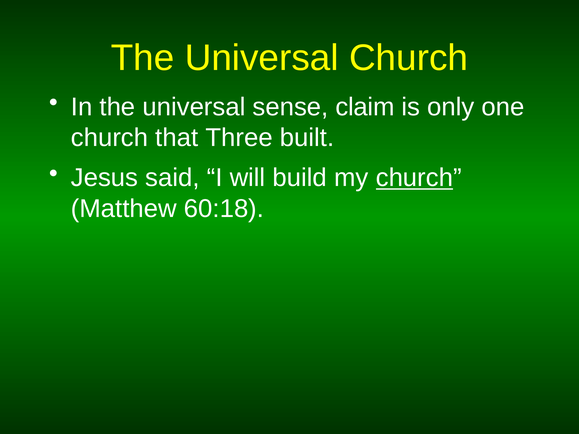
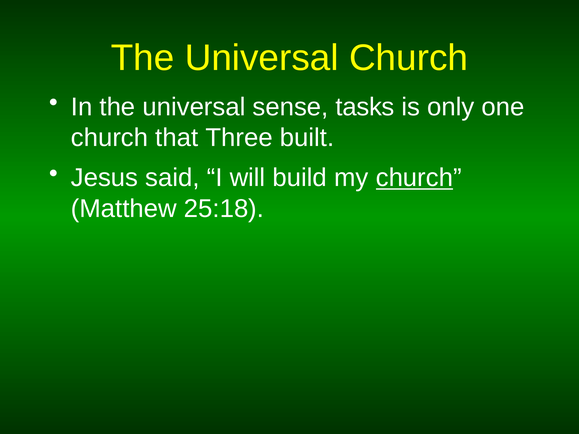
claim: claim -> tasks
60:18: 60:18 -> 25:18
